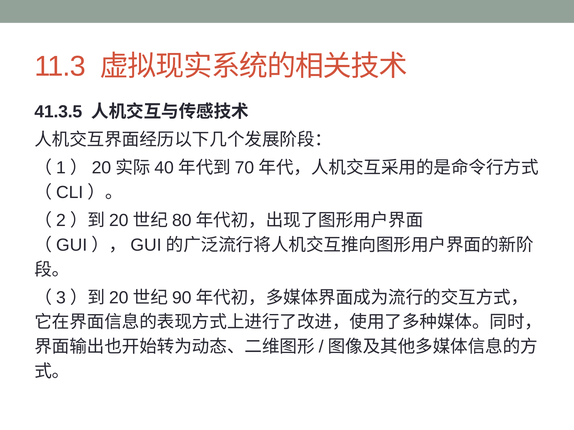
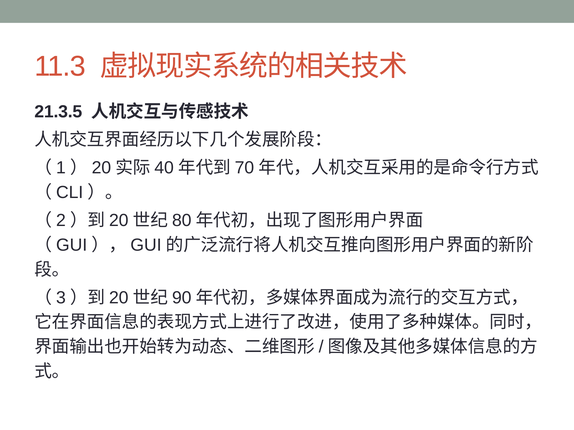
41.3.5: 41.3.5 -> 21.3.5
